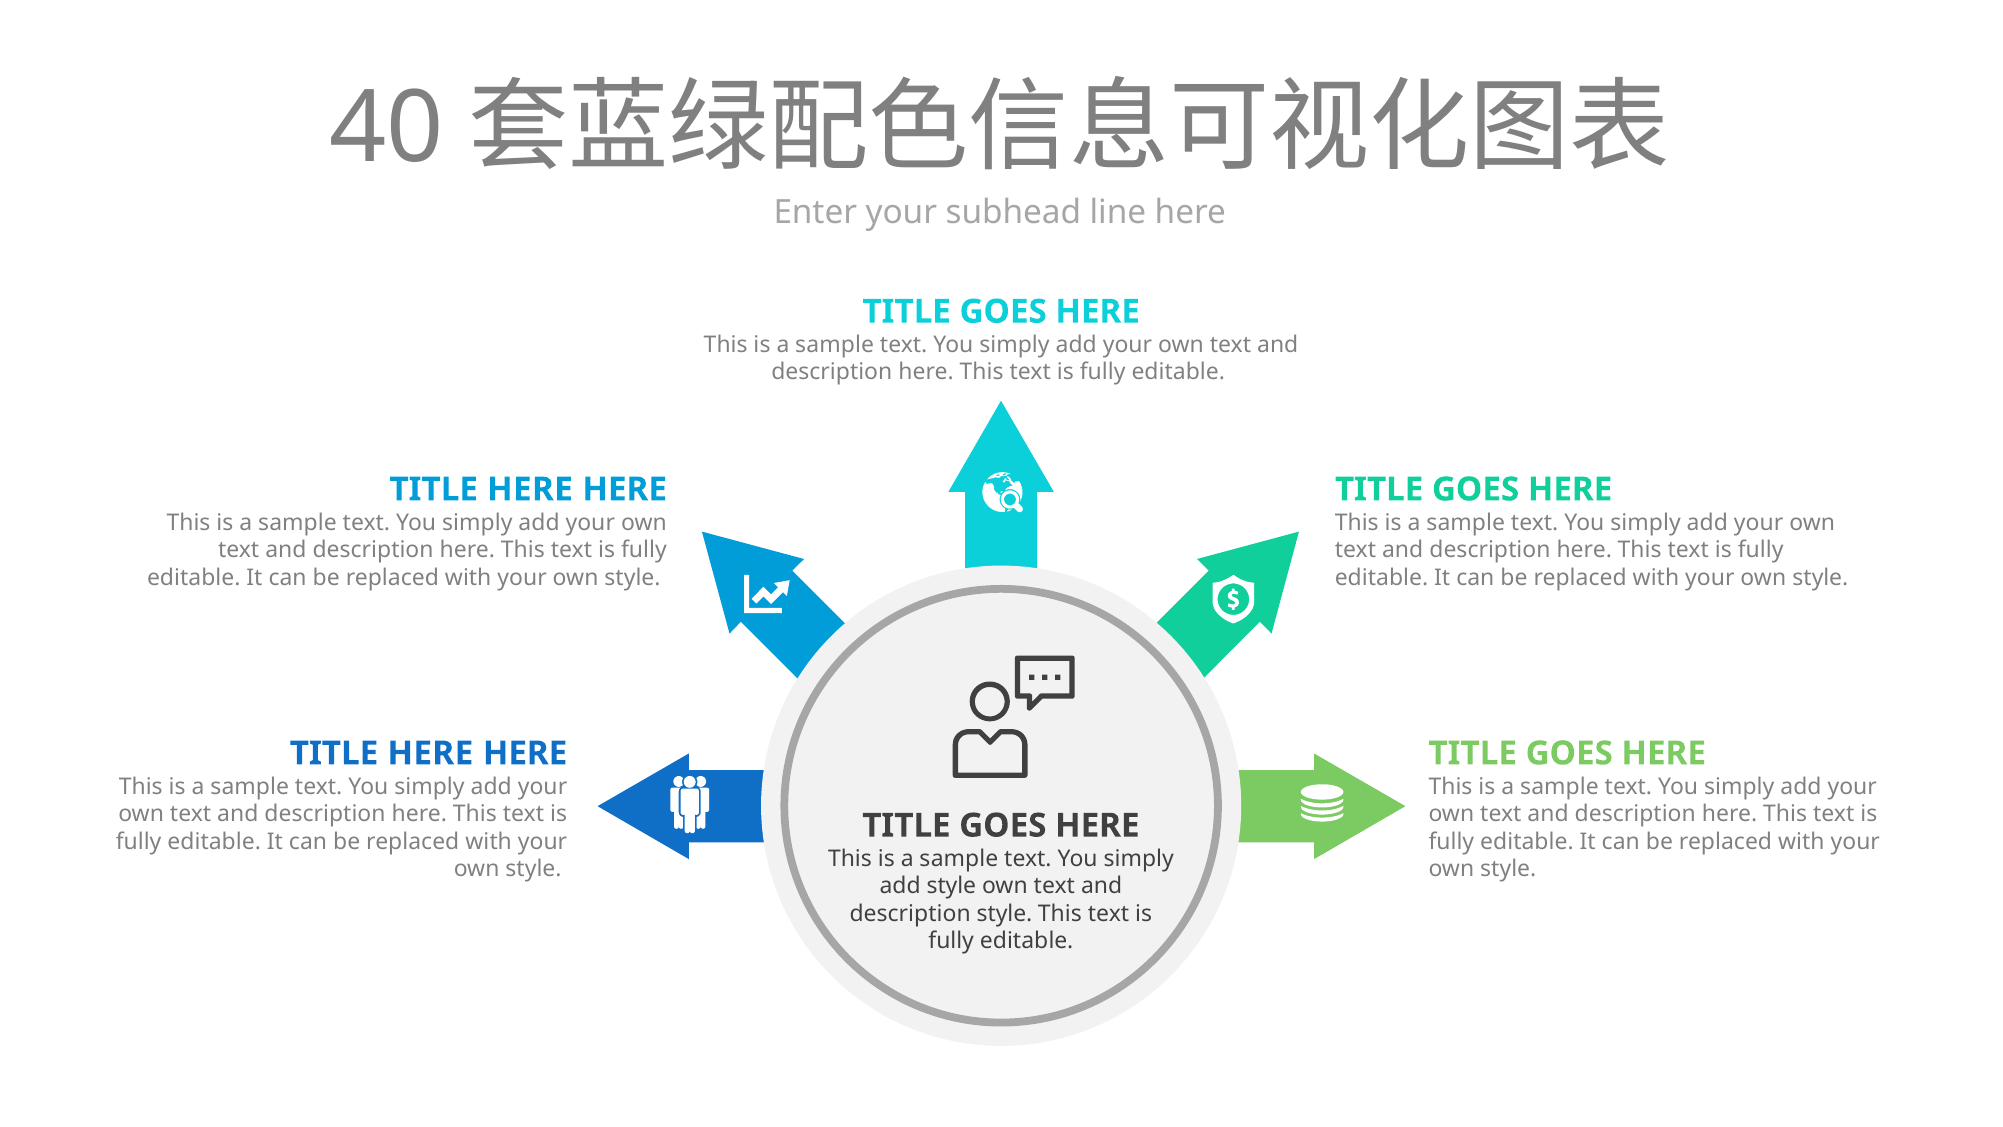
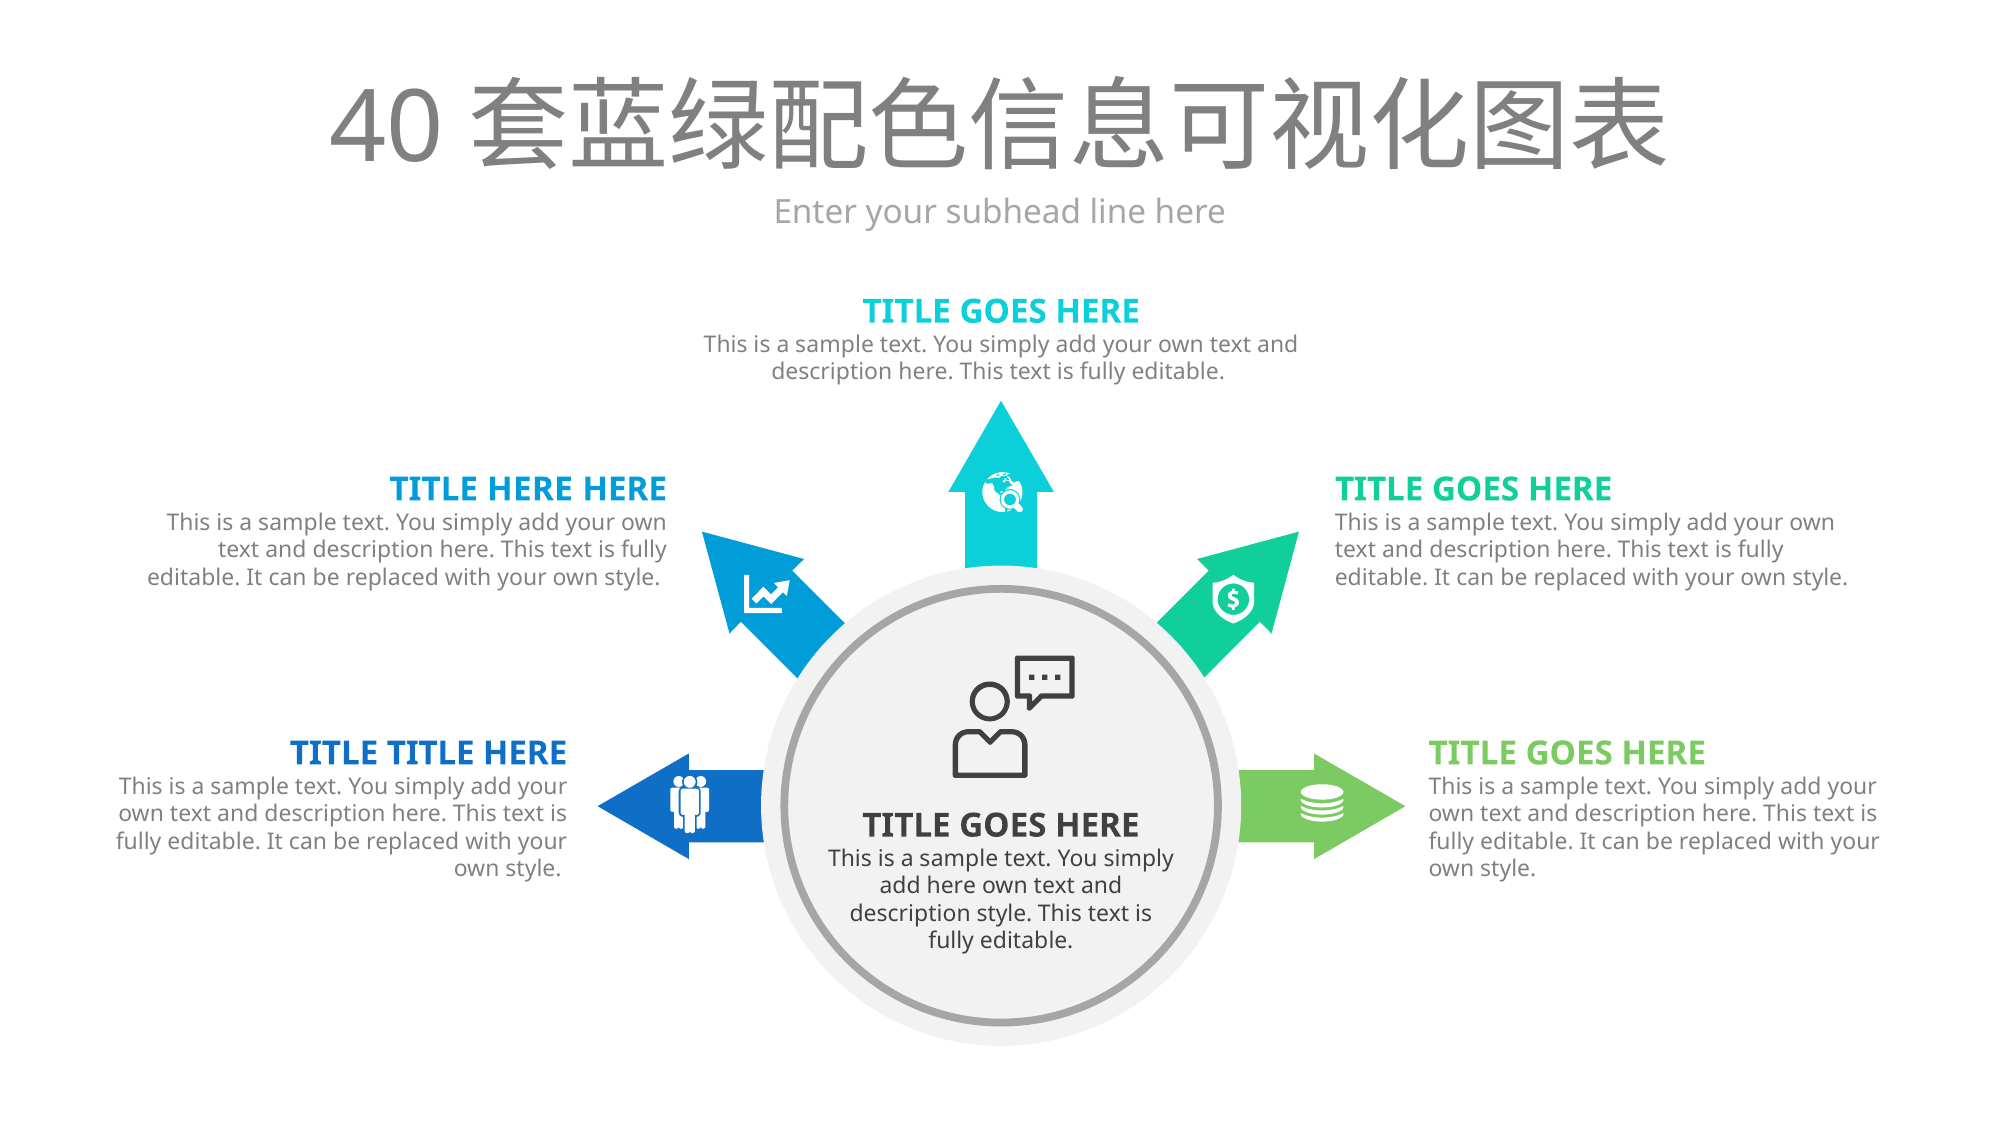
HERE at (430, 753): HERE -> TITLE
add style: style -> here
